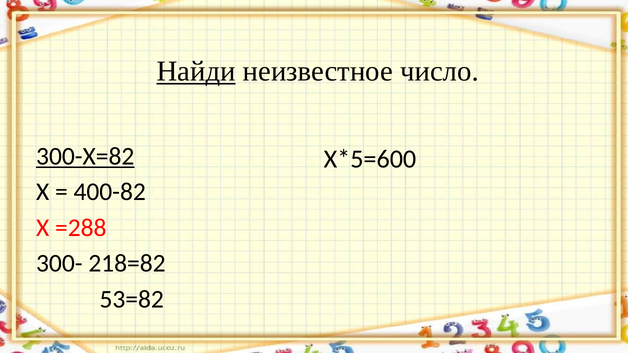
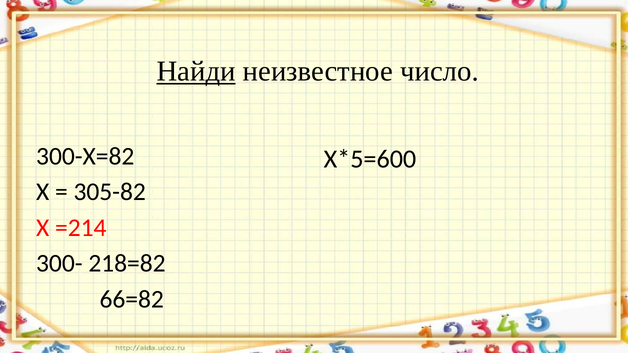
300-Х=82 underline: present -> none
400-82: 400-82 -> 305-82
=288: =288 -> =214
53=82: 53=82 -> 66=82
